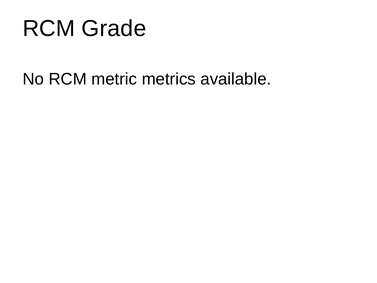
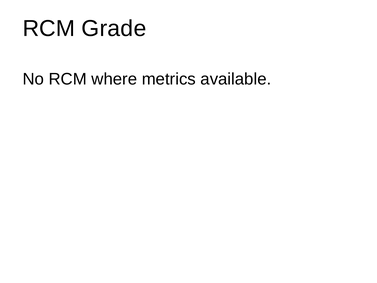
metric: metric -> where
